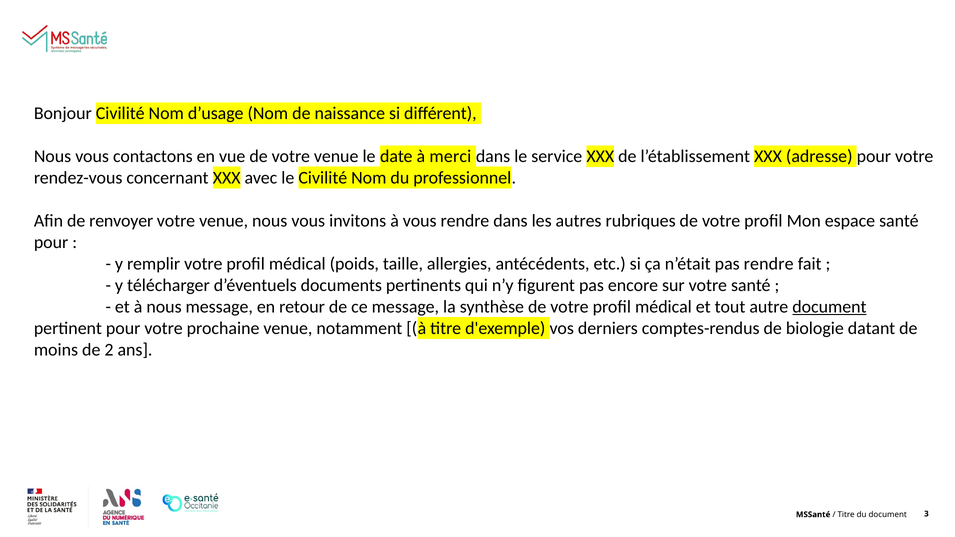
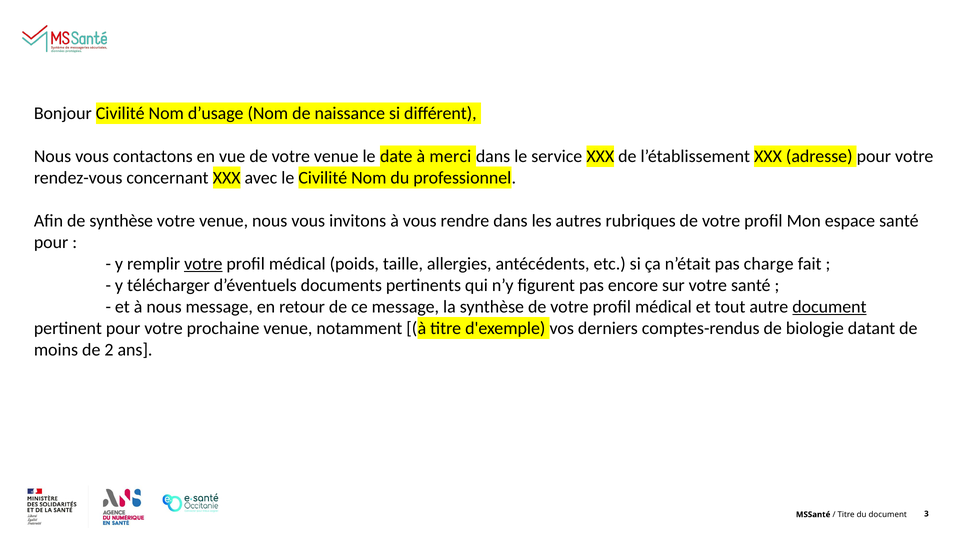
de renvoyer: renvoyer -> synthèse
votre at (203, 264) underline: none -> present
pas rendre: rendre -> charge
